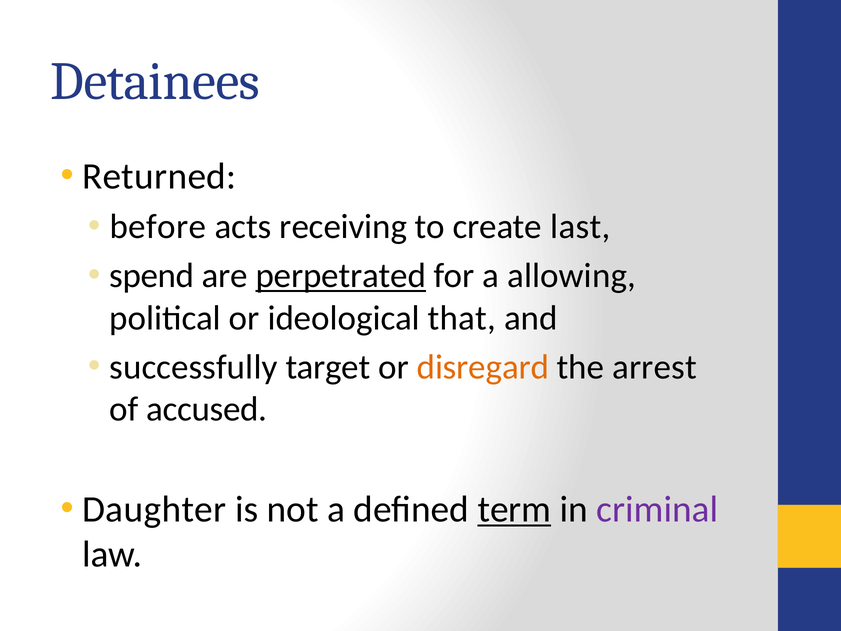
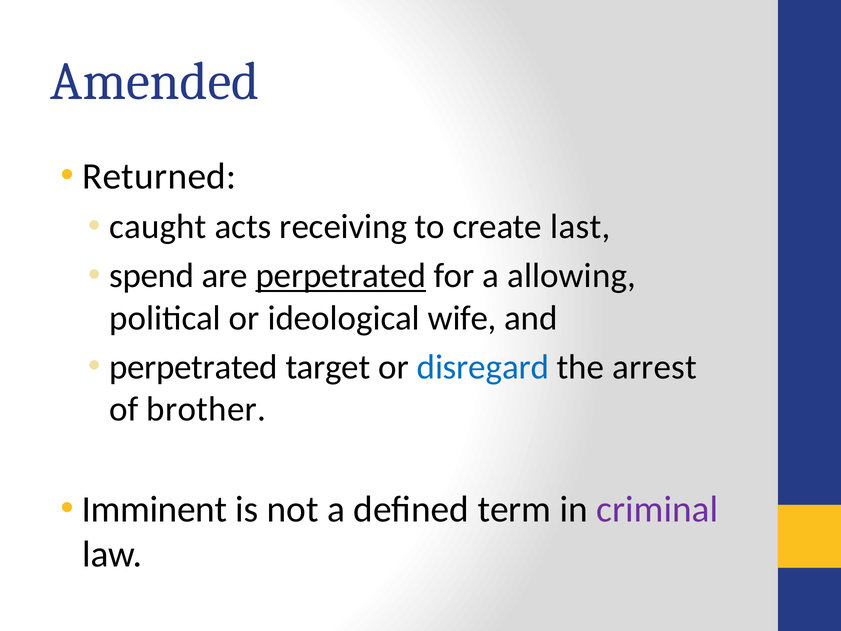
Detainees: Detainees -> Amended
before: before -> caught
that: that -> wife
successfully at (193, 367): successfully -> perpetrated
disregard colour: orange -> blue
accused: accused -> brother
Daughter: Daughter -> Imminent
term underline: present -> none
